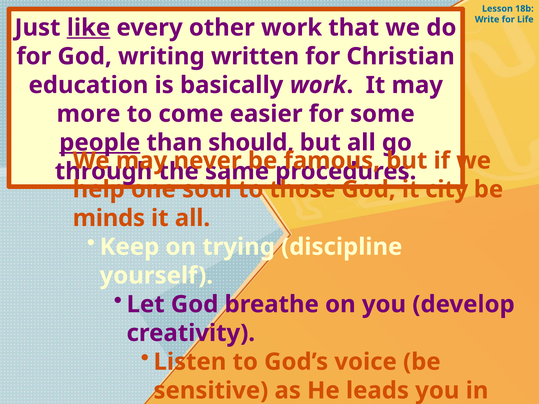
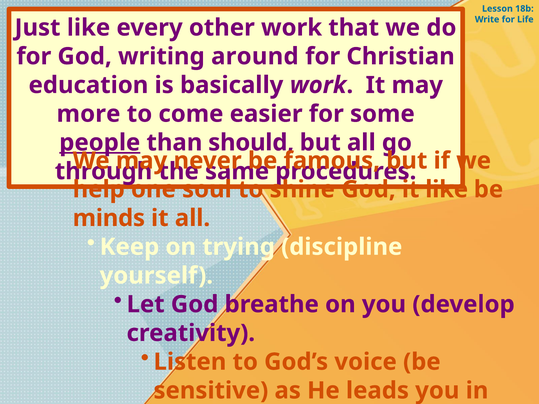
like at (88, 28) underline: present -> none
written: written -> around
those: those -> shine
it city: city -> like
